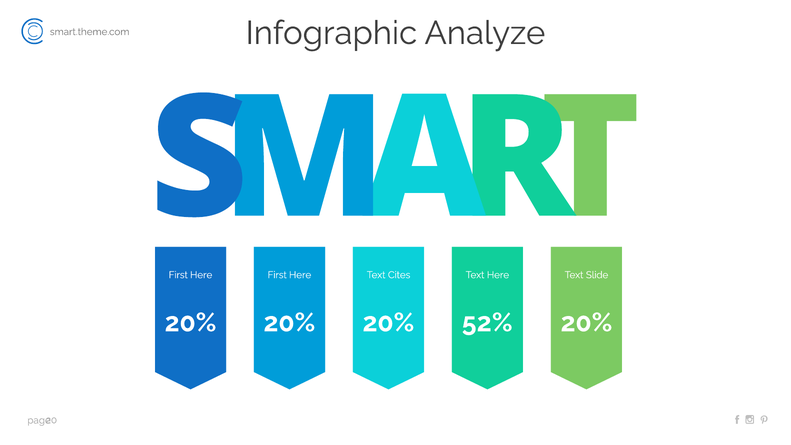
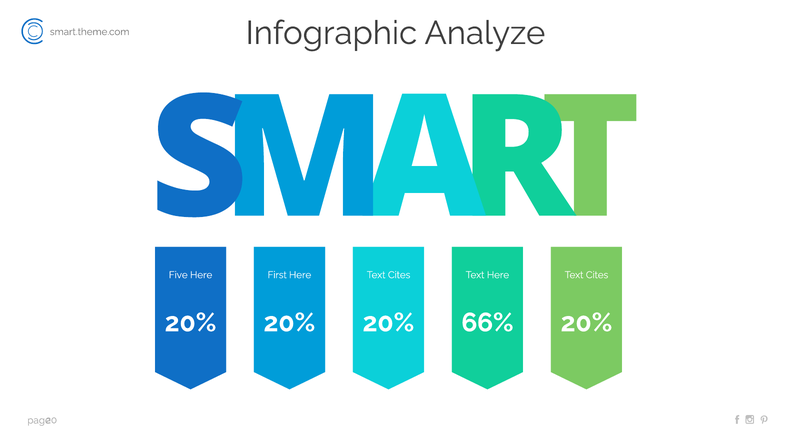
First at (178, 275): First -> Five
Text Here Text Slide: Slide -> Cites
52%: 52% -> 66%
